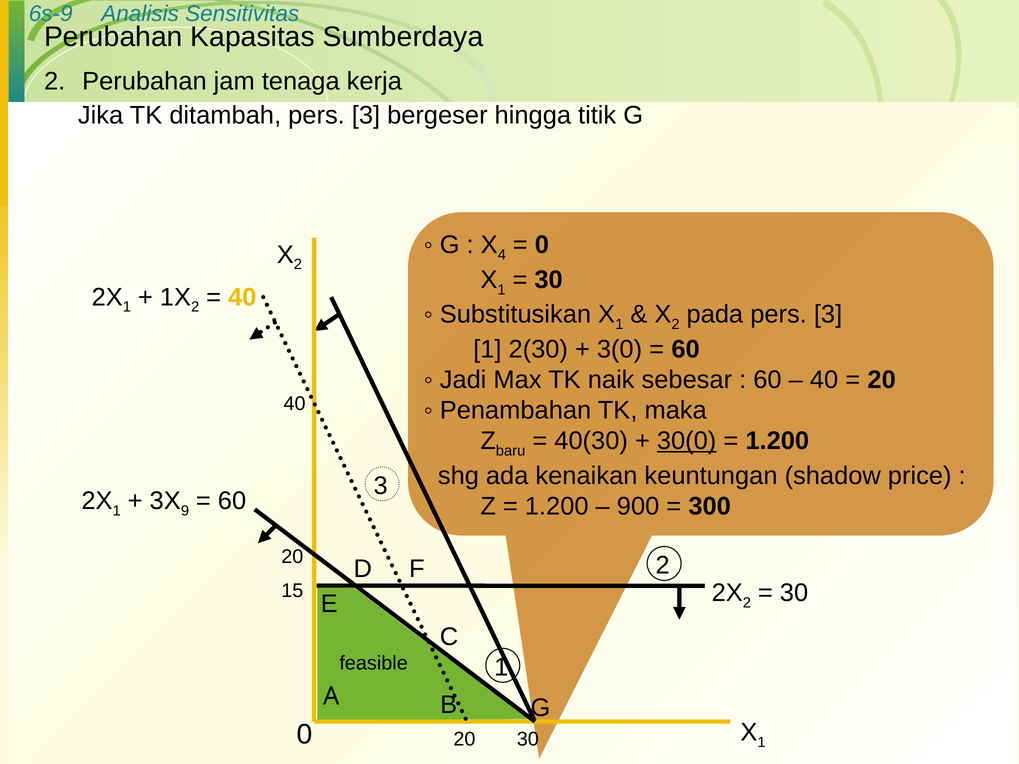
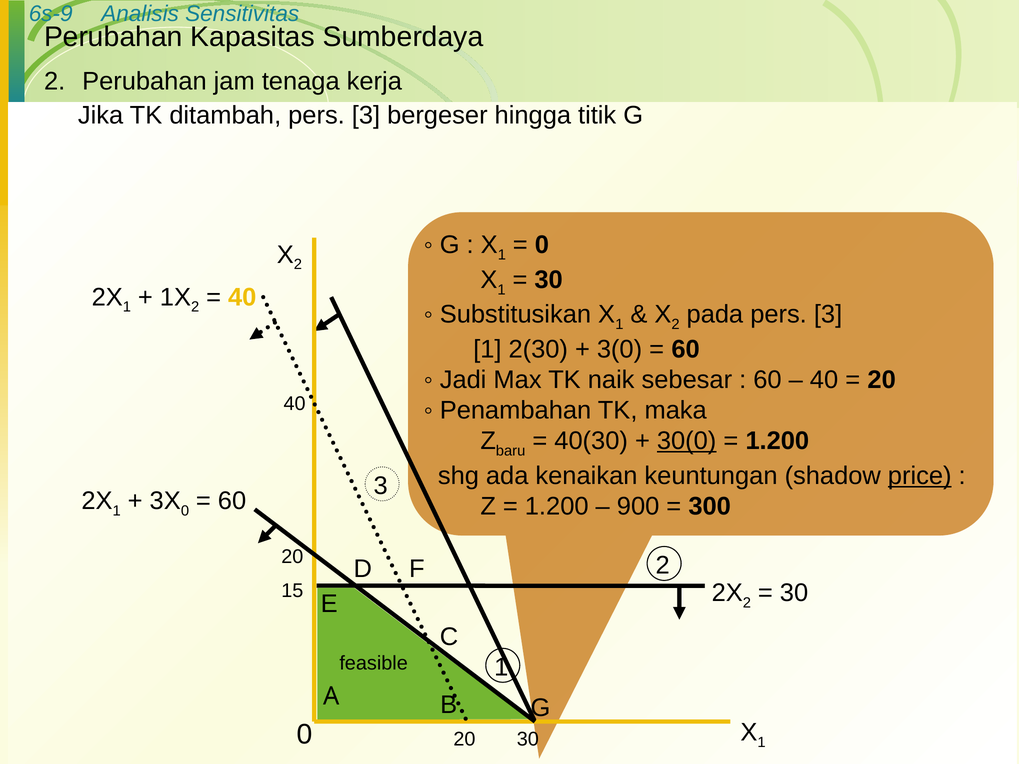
4 at (502, 255): 4 -> 1
price underline: none -> present
9 at (185, 511): 9 -> 0
